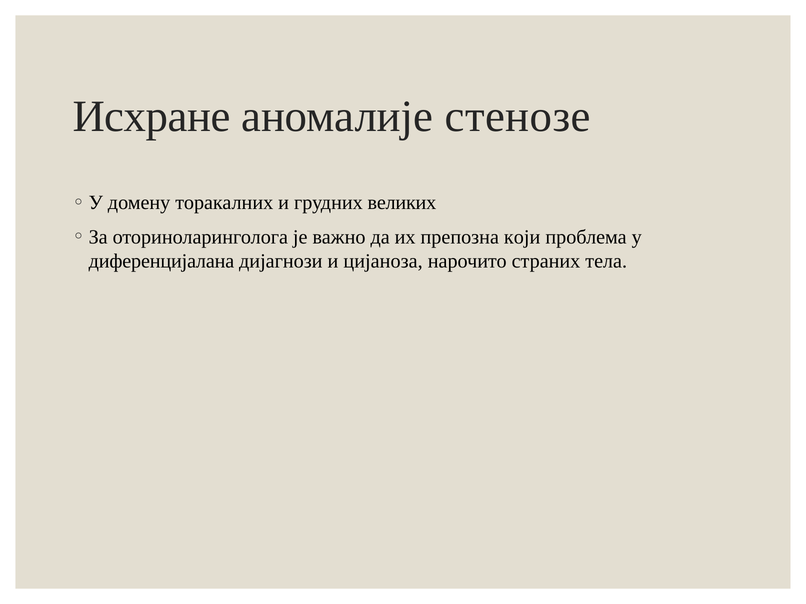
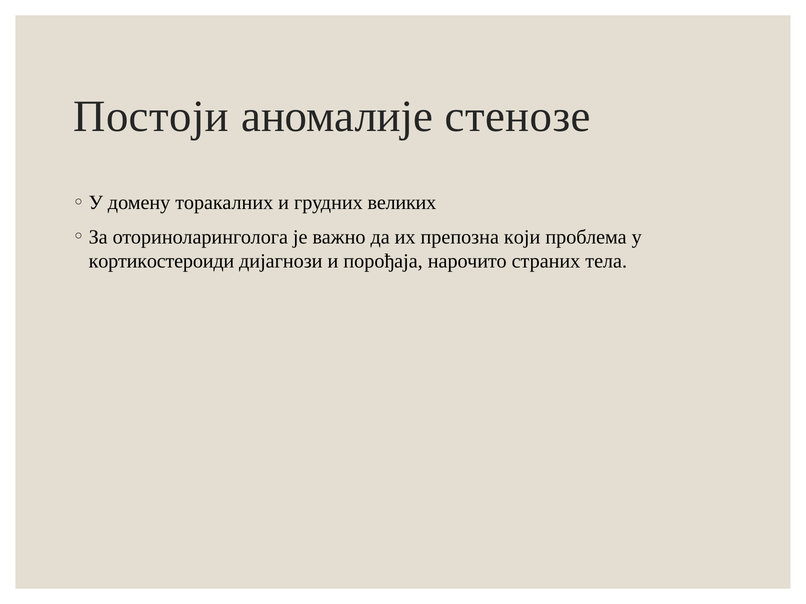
Исхране: Исхране -> Постоји
диференцијалана: диференцијалана -> кортикостероиди
цијаноза: цијаноза -> порођаја
